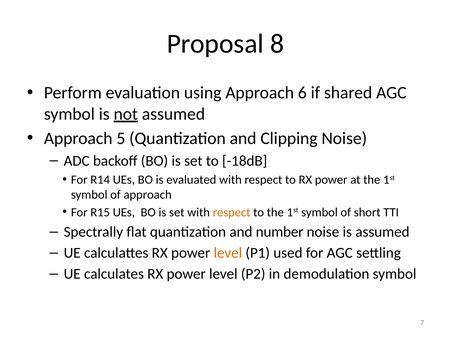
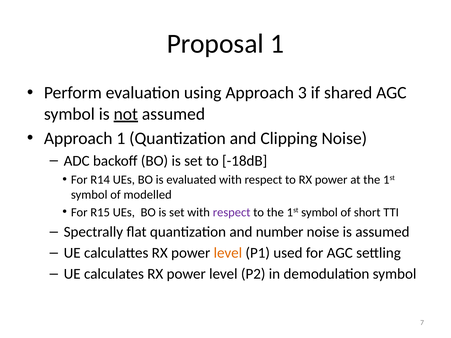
Proposal 8: 8 -> 1
6: 6 -> 3
Approach 5: 5 -> 1
of approach: approach -> modelled
respect at (232, 212) colour: orange -> purple
